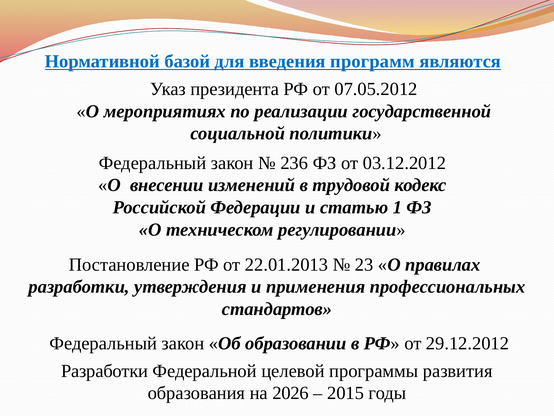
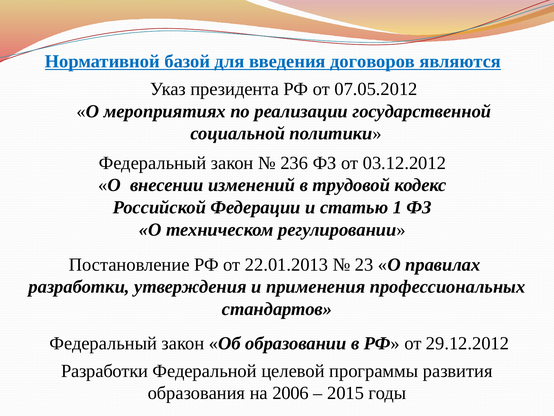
программ: программ -> договоров
2026: 2026 -> 2006
